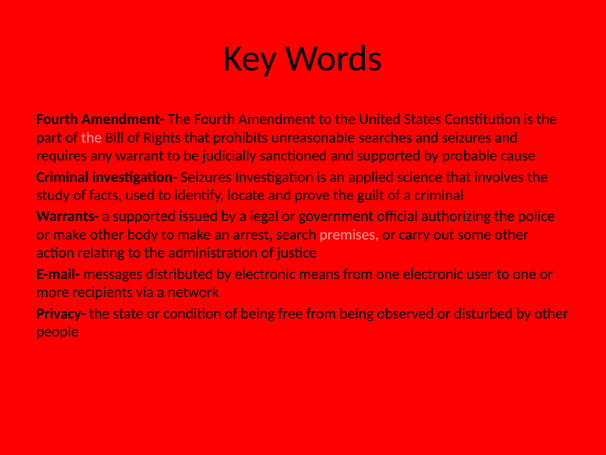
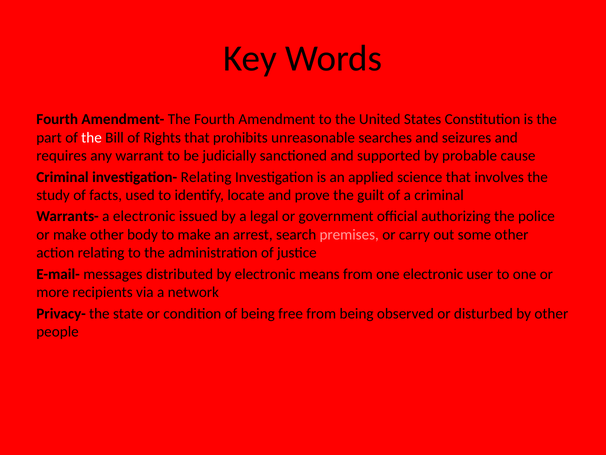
the at (92, 137) colour: pink -> white
investigation- Seizures: Seizures -> Relating
a supported: supported -> electronic
